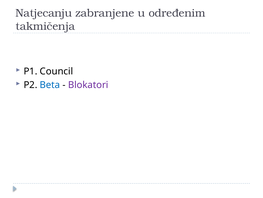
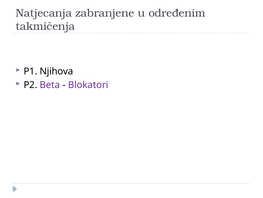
Natjecanju: Natjecanju -> Natjecanja
Council: Council -> Njihova
Beta colour: blue -> purple
